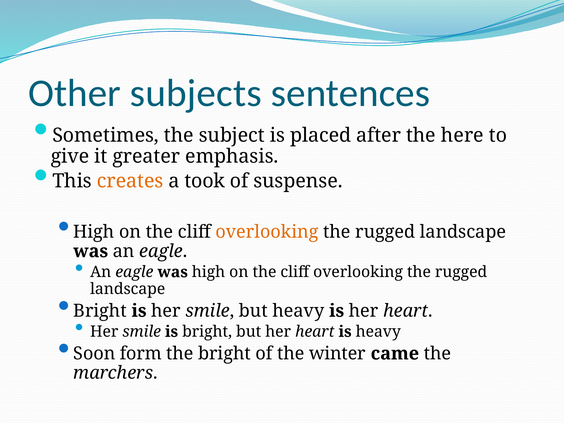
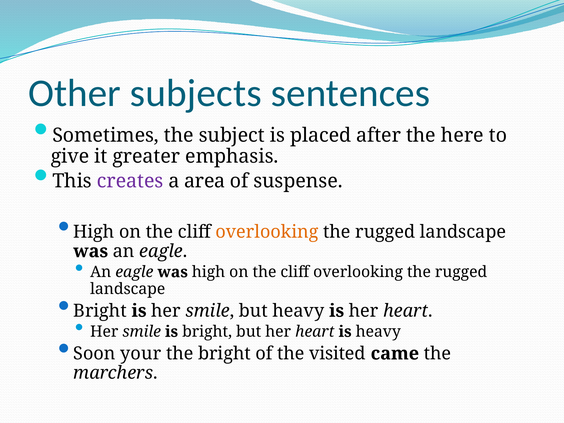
creates colour: orange -> purple
took: took -> area
form: form -> your
winter: winter -> visited
